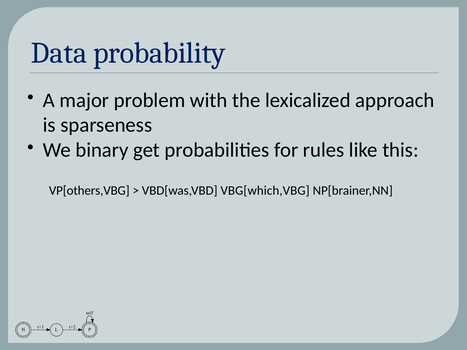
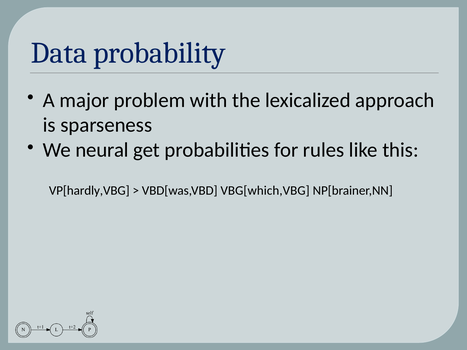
binary: binary -> neural
VP[others,VBG: VP[others,VBG -> VP[hardly,VBG
